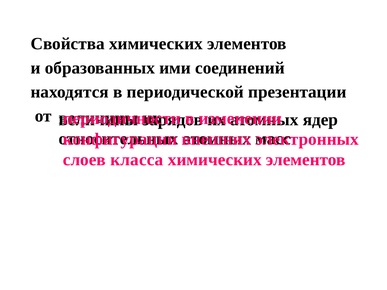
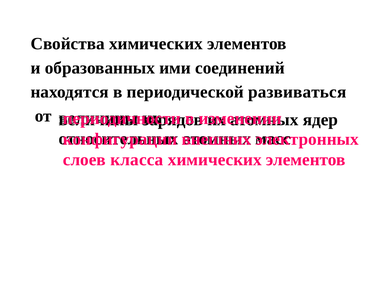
презентации: презентации -> развиваться
